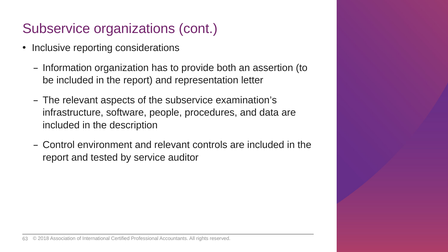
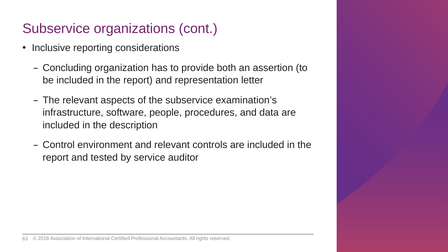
Information: Information -> Concluding
